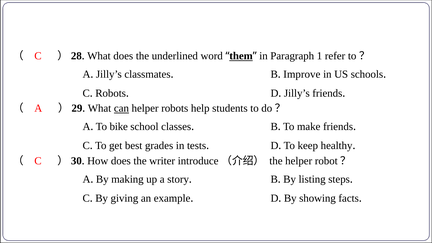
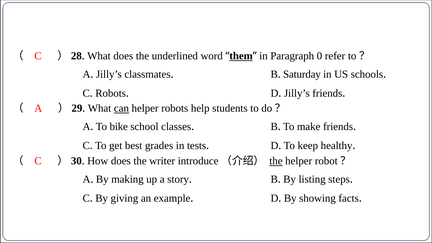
1: 1 -> 0
Improve: Improve -> Saturday
the at (276, 161) underline: none -> present
